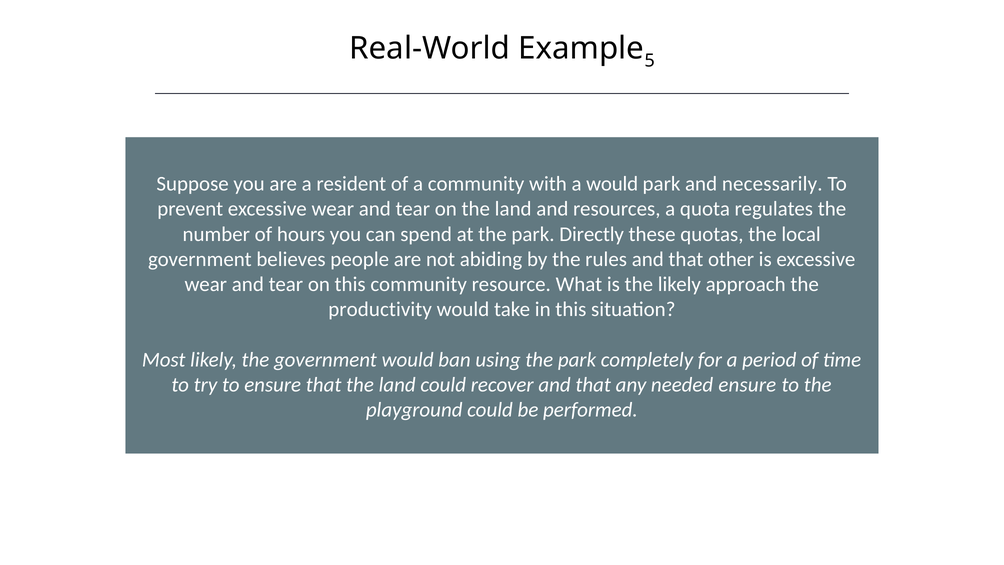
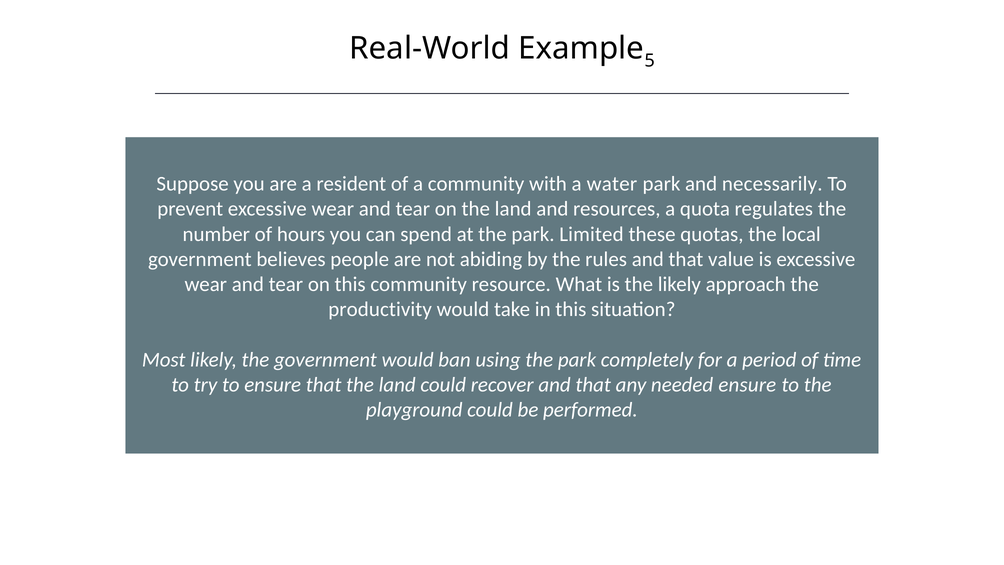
a would: would -> water
Directly: Directly -> Limited
other: other -> value
